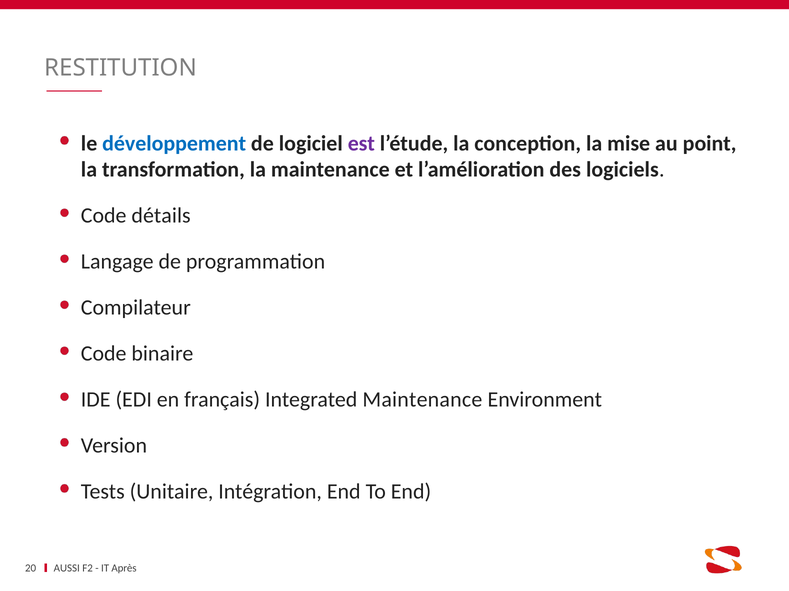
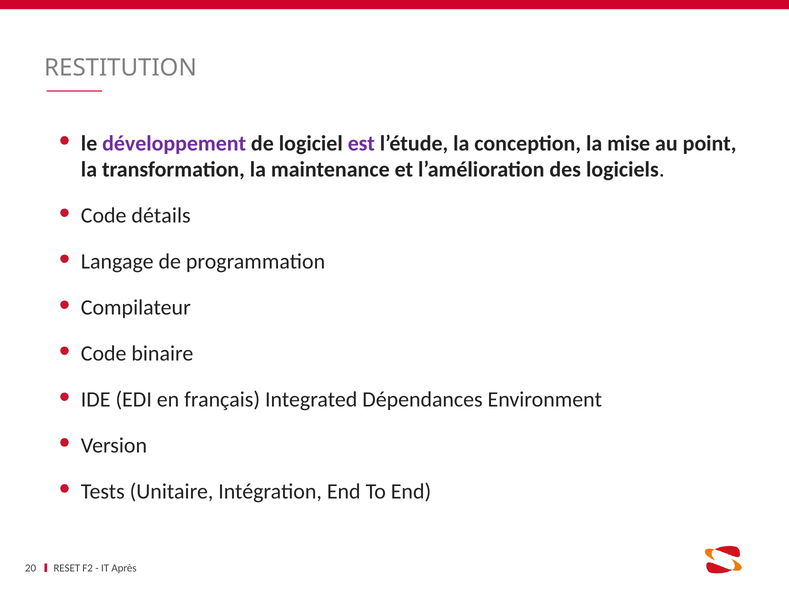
développement colour: blue -> purple
Integrated Maintenance: Maintenance -> Dépendances
AUSSI: AUSSI -> RESET
